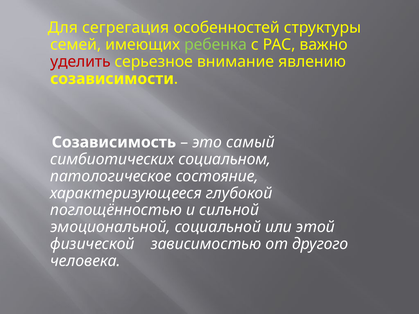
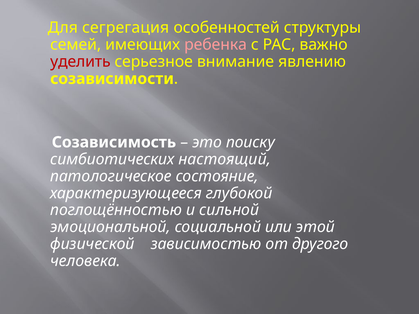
ребенка colour: light green -> pink
самый: самый -> поиску
социальном: социальном -> настоящий
